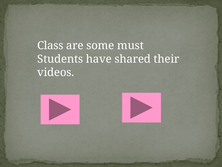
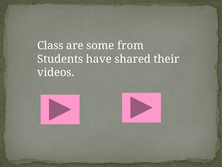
must: must -> from
